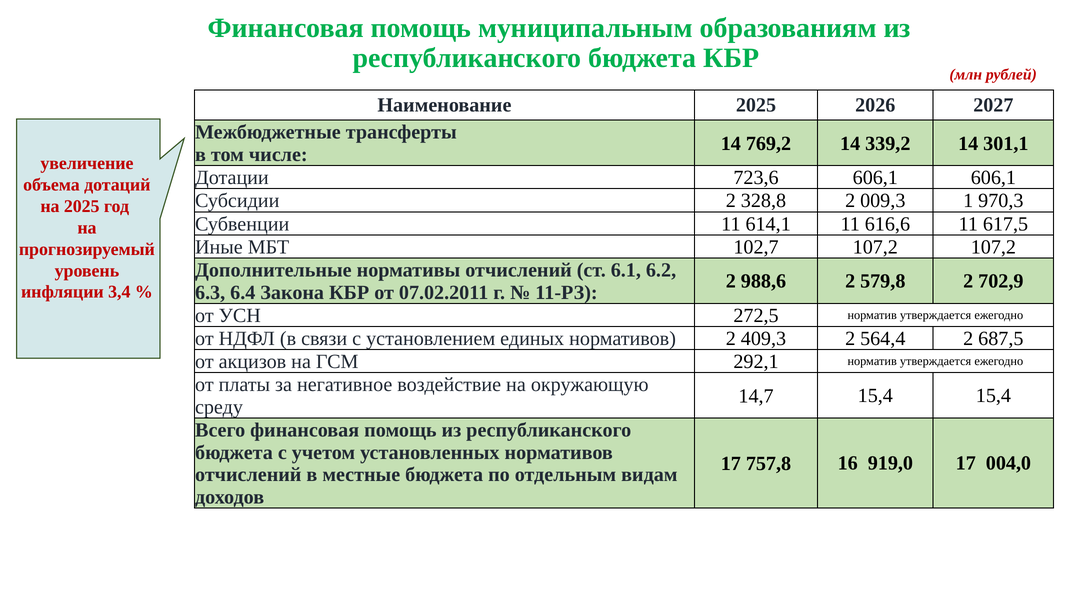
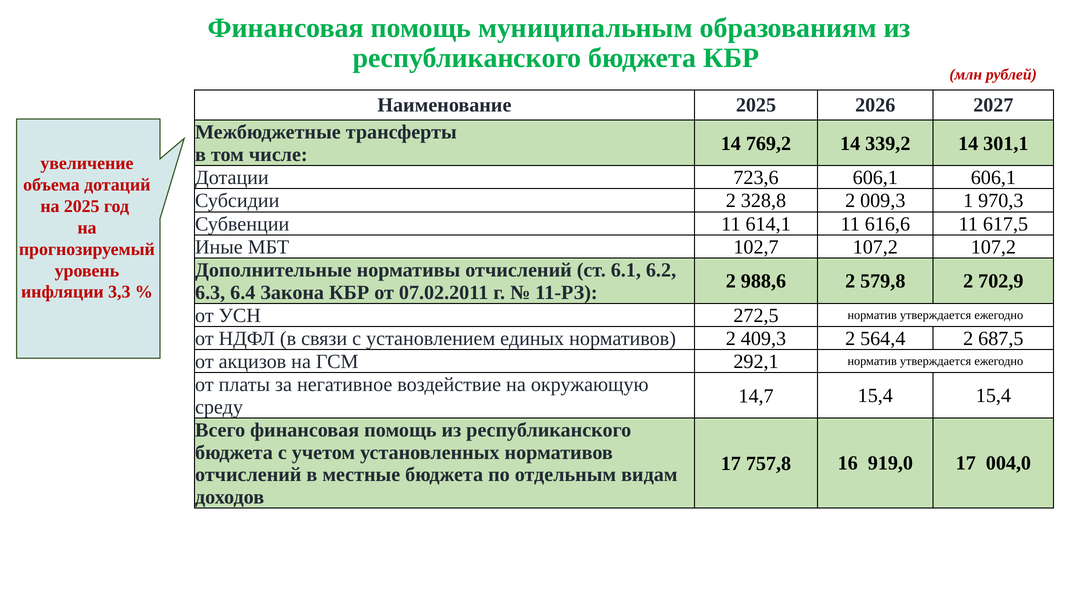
3,4: 3,4 -> 3,3
